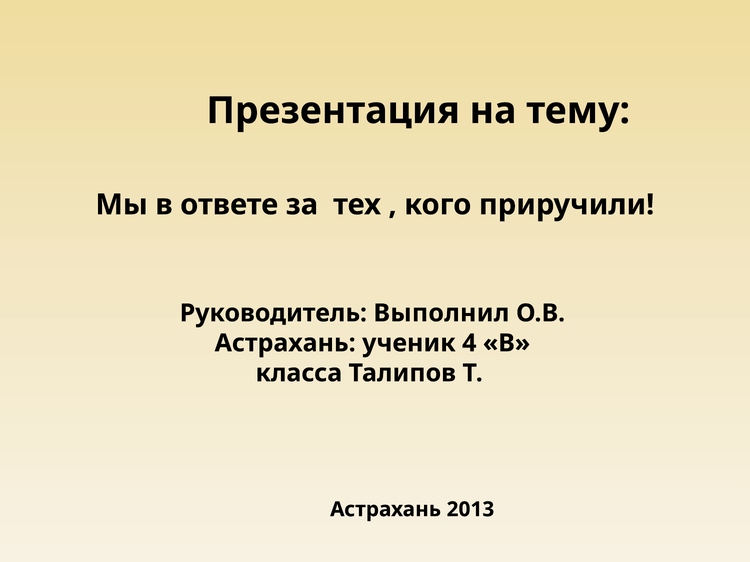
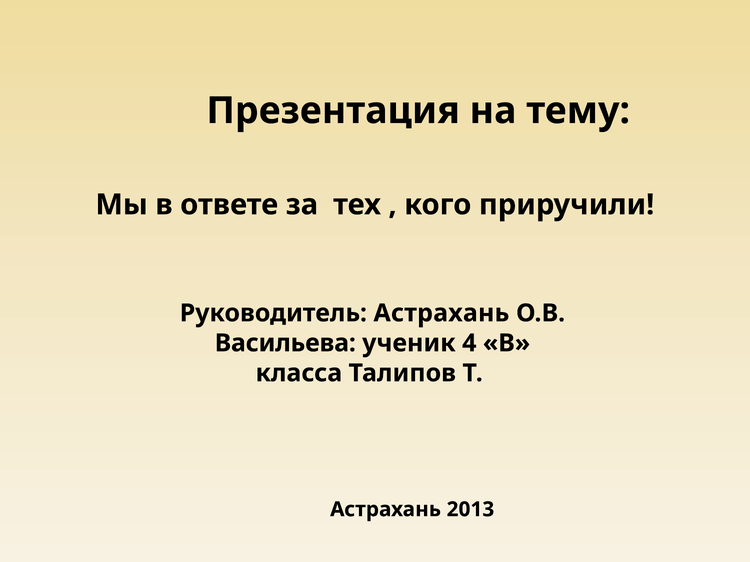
Руководитель Выполнил: Выполнил -> Астрахань
Астрахань at (285, 343): Астрахань -> Васильева
